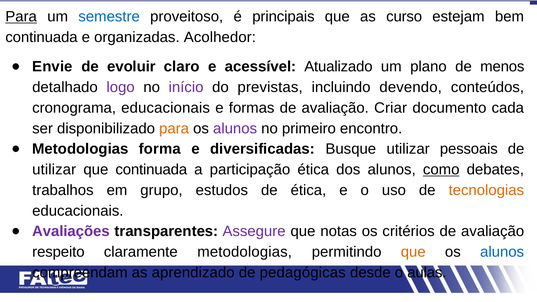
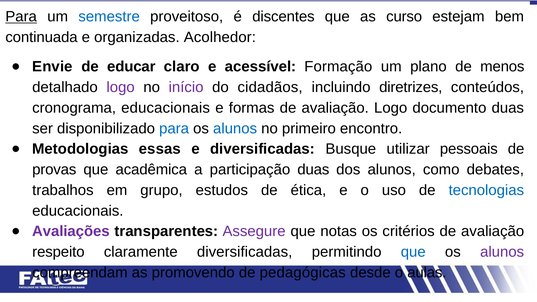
principais: principais -> discentes
evoluir: evoluir -> educar
Atualizado: Atualizado -> Formação
previstas: previstas -> cidadãos
devendo: devendo -> diretrizes
avaliação Criar: Criar -> Logo
documento cada: cada -> duas
para at (174, 128) colour: orange -> blue
alunos at (235, 128) colour: purple -> blue
forma: forma -> essas
utilizar at (54, 170): utilizar -> provas
que continuada: continuada -> acadêmica
participação ética: ética -> duas
como underline: present -> none
tecnologias colour: orange -> blue
claramente metodologias: metodologias -> diversificadas
que at (413, 252) colour: orange -> blue
alunos at (502, 252) colour: blue -> purple
aprendizado: aprendizado -> promovendo
